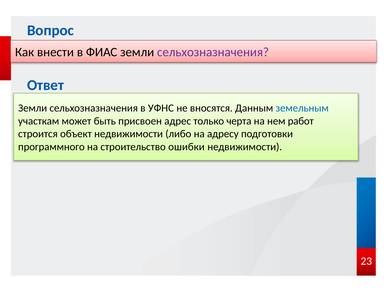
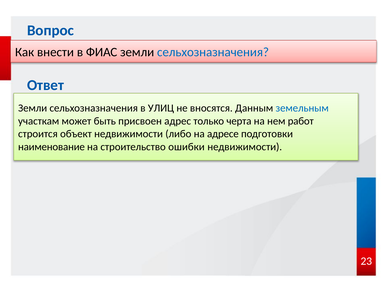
сельхозназначения at (213, 52) colour: purple -> blue
УФНС: УФНС -> УЛИЦ
адресу: адресу -> адресе
программного: программного -> наименование
